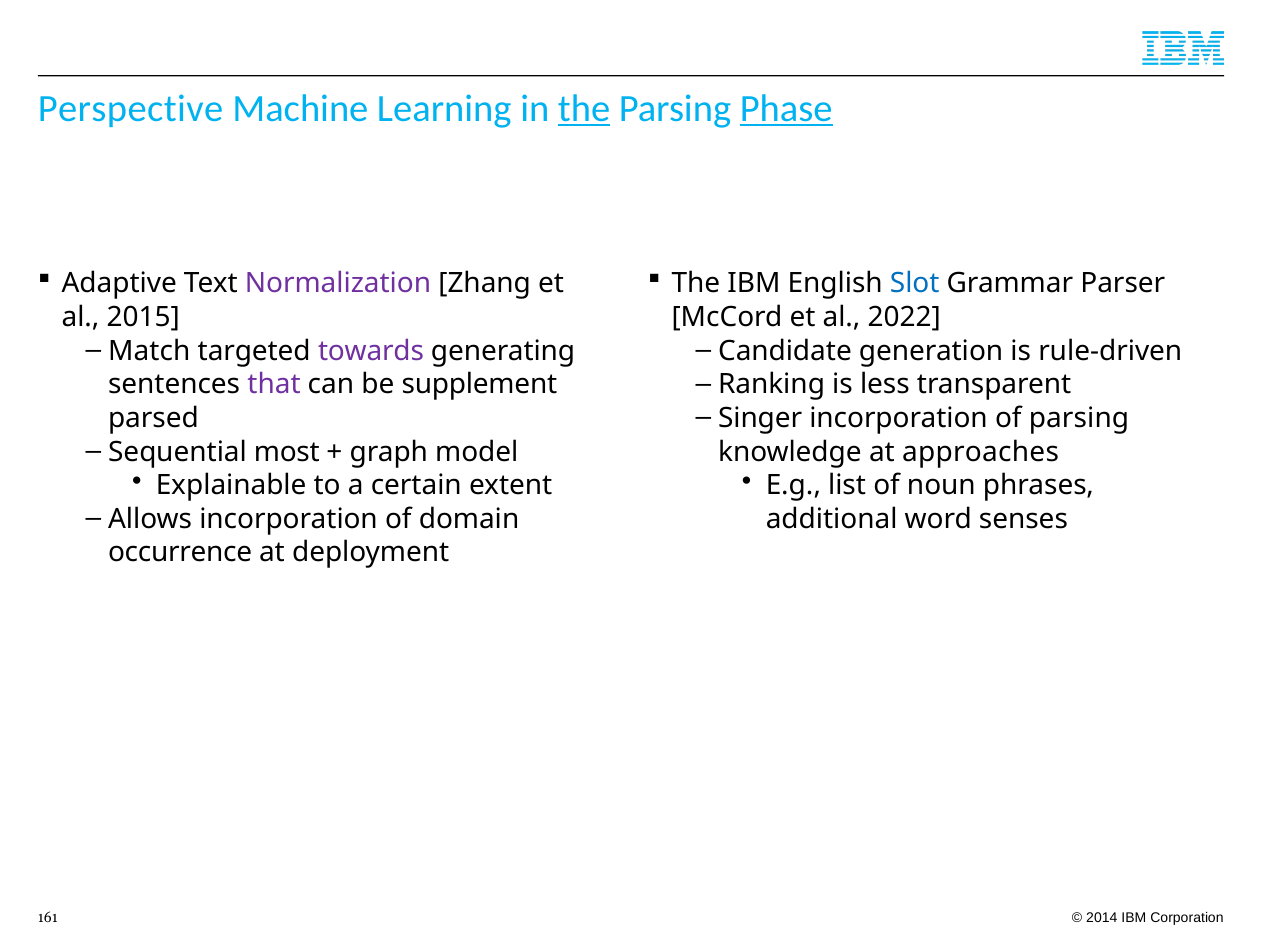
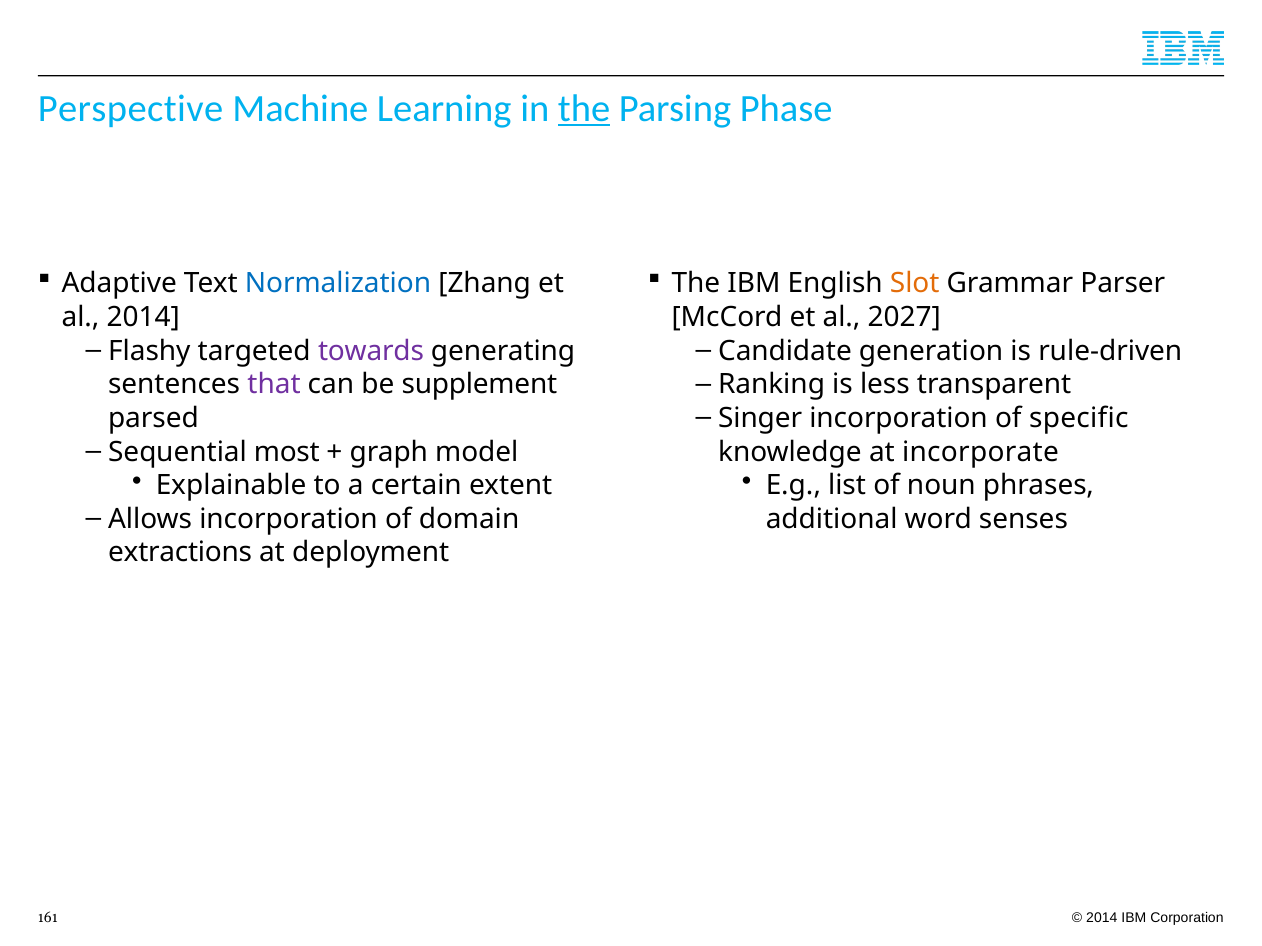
Phase underline: present -> none
Normalization colour: purple -> blue
Slot colour: blue -> orange
al 2015: 2015 -> 2014
2022: 2022 -> 2027
Match: Match -> Flashy
of parsing: parsing -> specific
approaches: approaches -> incorporate
occurrence: occurrence -> extractions
